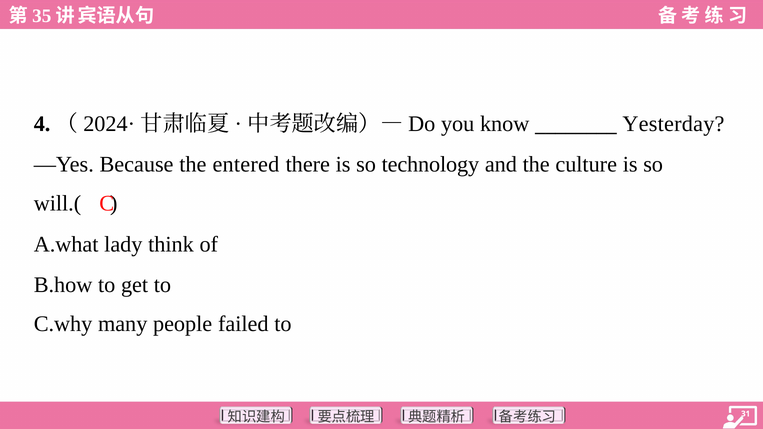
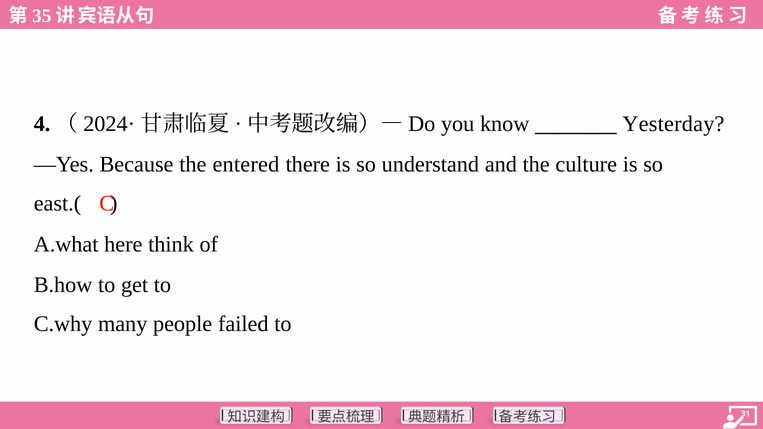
technology: technology -> understand
will.(: will.( -> east.(
lady: lady -> here
